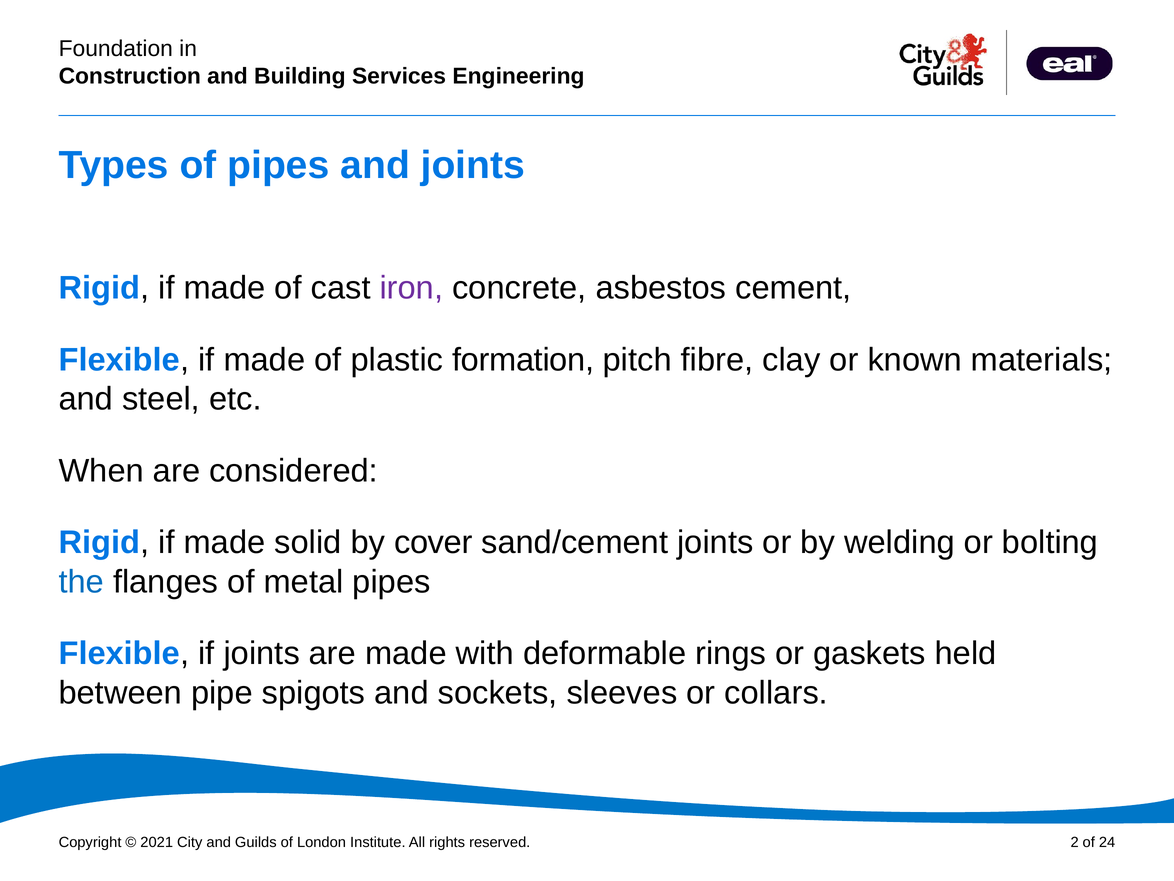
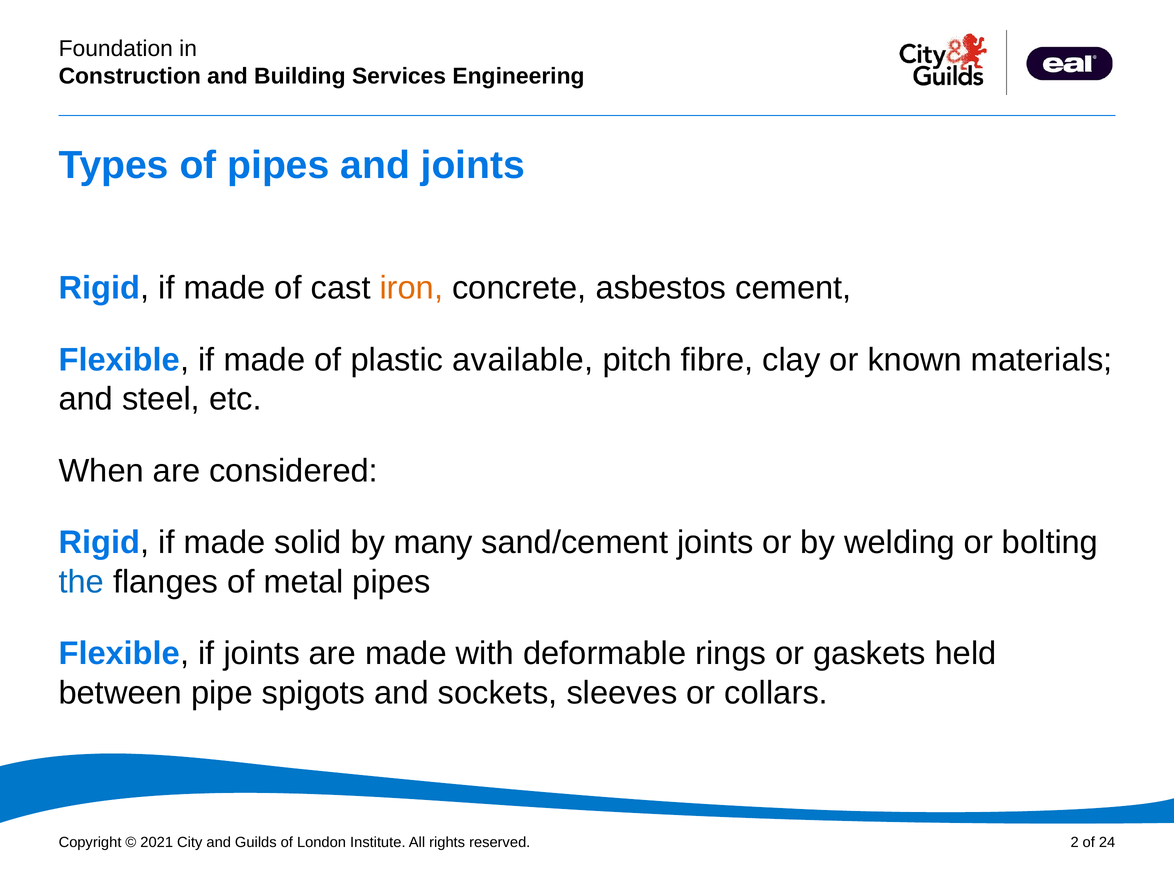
iron colour: purple -> orange
formation: formation -> available
cover: cover -> many
